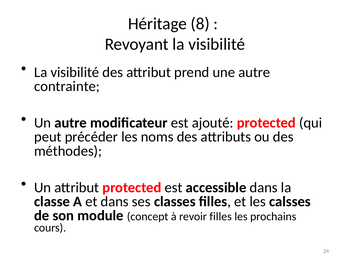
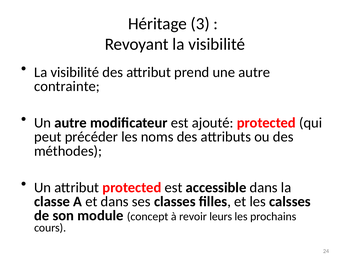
8: 8 -> 3
revoir filles: filles -> leurs
